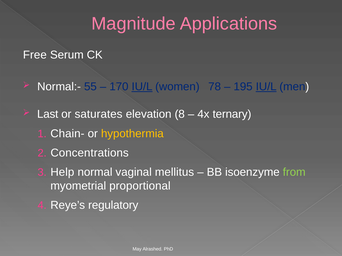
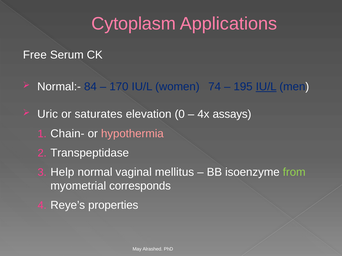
Magnitude: Magnitude -> Cytoplasm
55: 55 -> 84
IU/L at (142, 87) underline: present -> none
78: 78 -> 74
Last: Last -> Uric
8: 8 -> 0
ternary: ternary -> assays
hypothermia colour: yellow -> pink
Concentrations: Concentrations -> Transpeptidase
proportional: proportional -> corresponds
regulatory: regulatory -> properties
